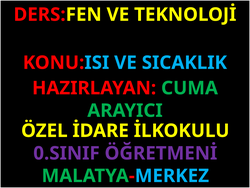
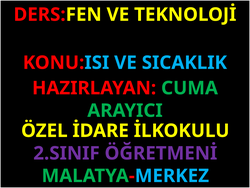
0.SINIF: 0.SINIF -> 2.SINIF
